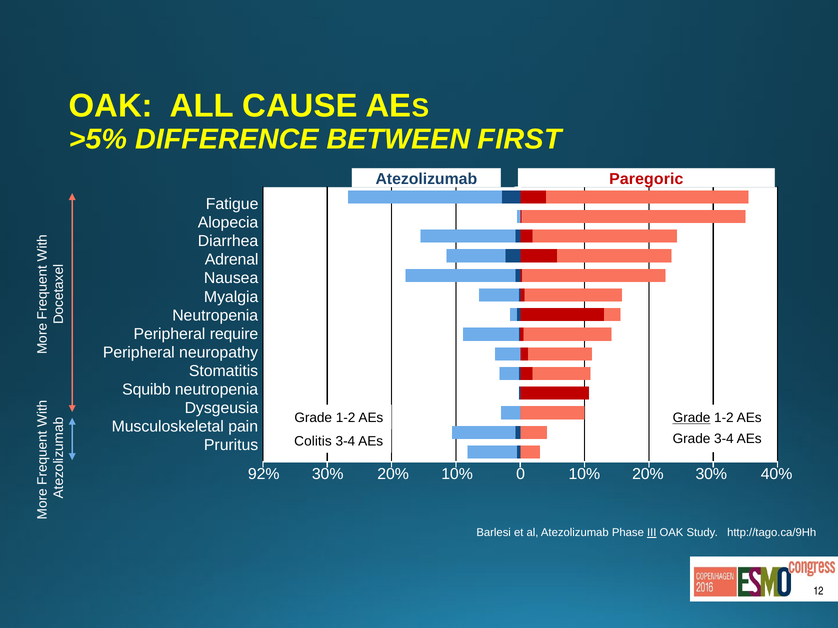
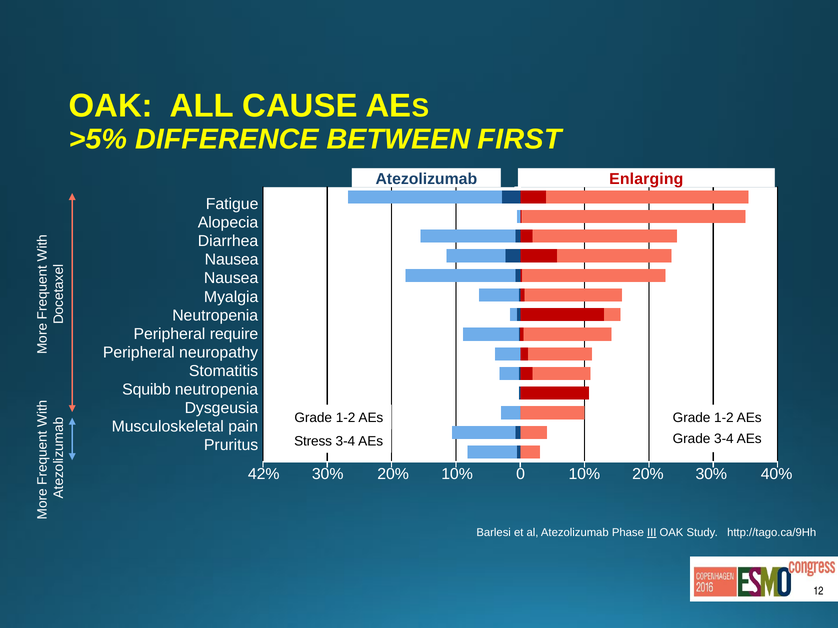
Paregoric: Paregoric -> Enlarging
Adrenal at (232, 260): Adrenal -> Nausea
Grade at (692, 418) underline: present -> none
Colitis: Colitis -> Stress
92%: 92% -> 42%
